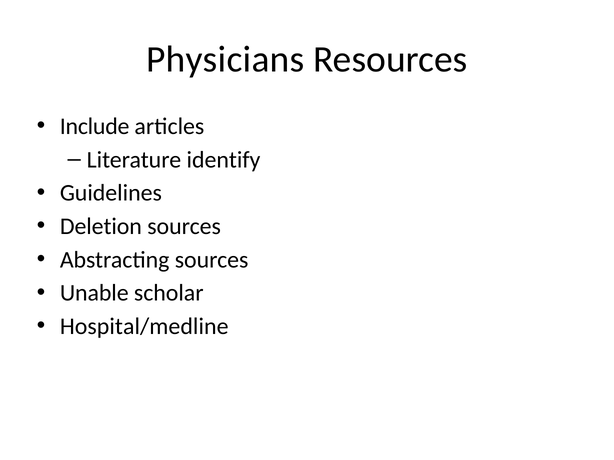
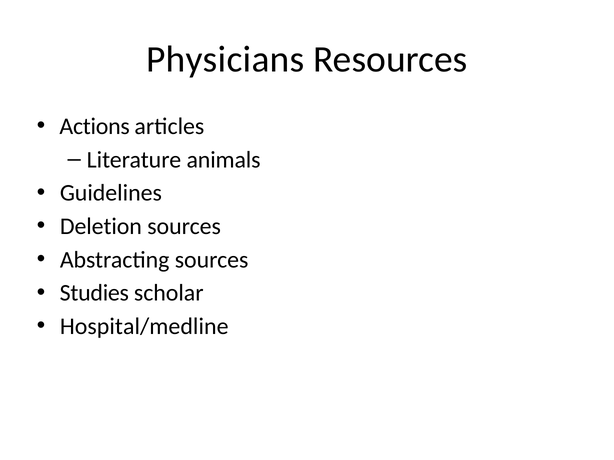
Include: Include -> Actions
identify: identify -> animals
Unable: Unable -> Studies
